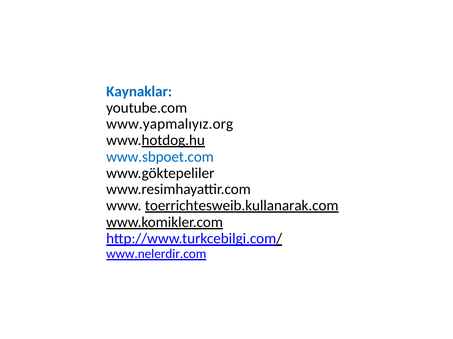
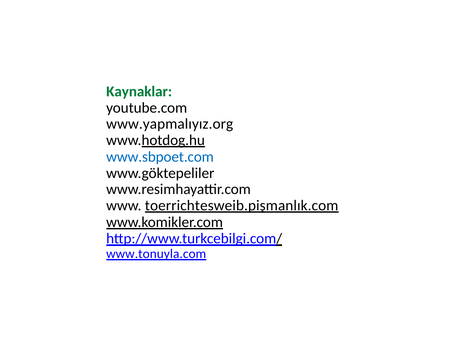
Kaynaklar colour: blue -> green
toerrichtesweib.kullanarak.com: toerrichtesweib.kullanarak.com -> toerrichtesweib.pişmanlık.com
www.nelerdir.com: www.nelerdir.com -> www.tonuyla.com
